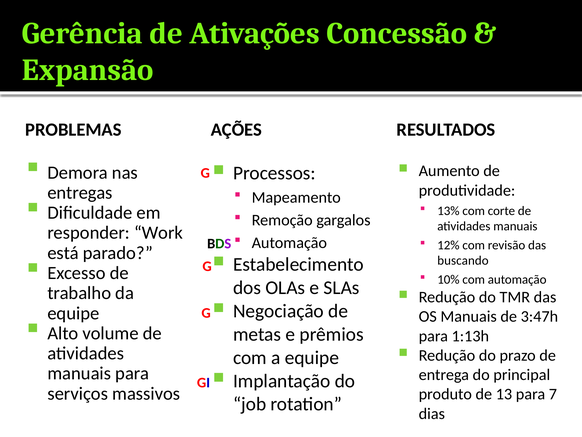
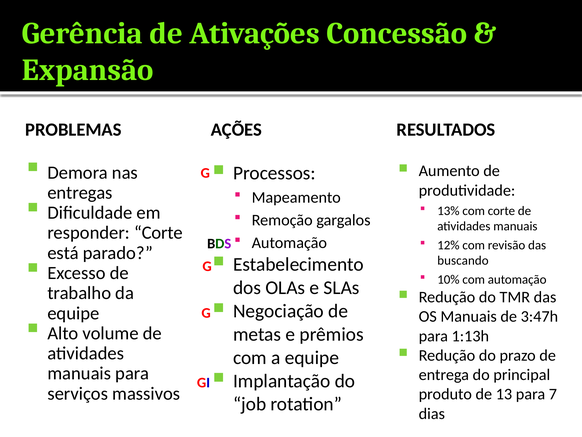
responder Work: Work -> Corte
